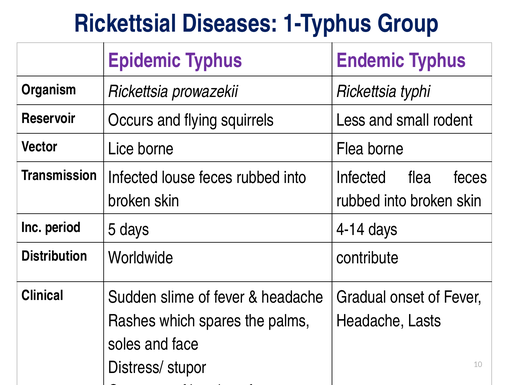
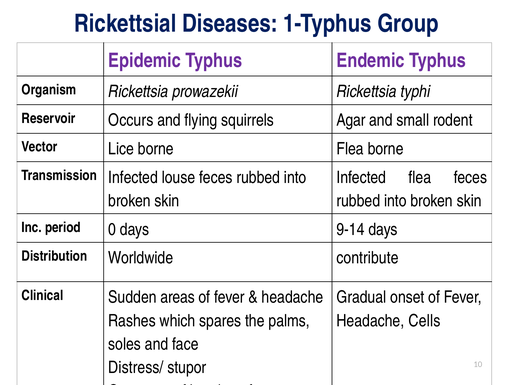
Less: Less -> Agar
5: 5 -> 0
4-14: 4-14 -> 9-14
slime: slime -> areas
Lasts: Lasts -> Cells
